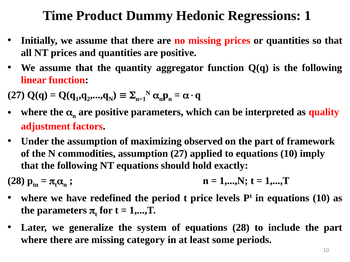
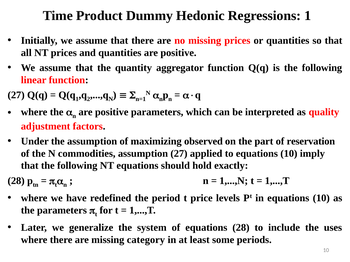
framework: framework -> reservation
include the part: part -> uses
